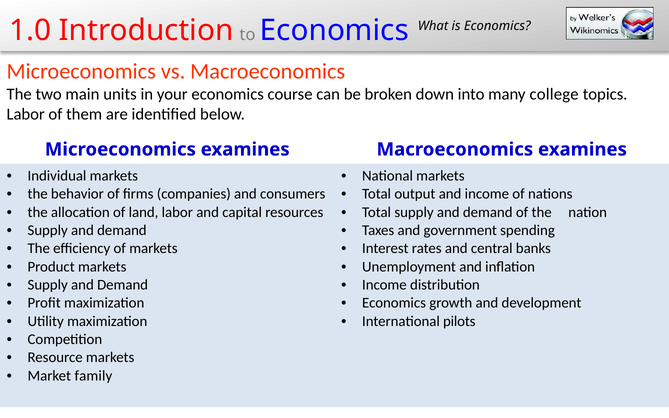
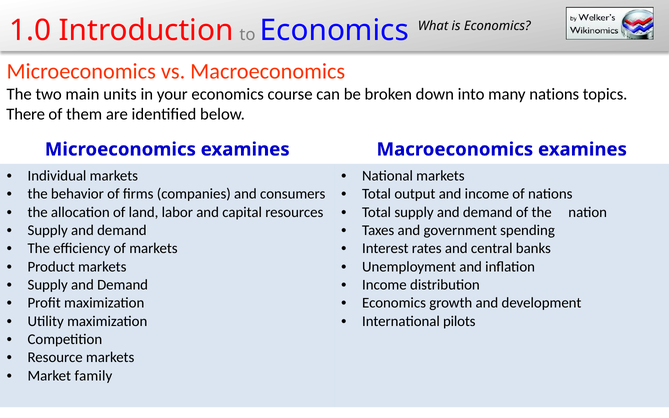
many college: college -> nations
Labor at (26, 114): Labor -> There
